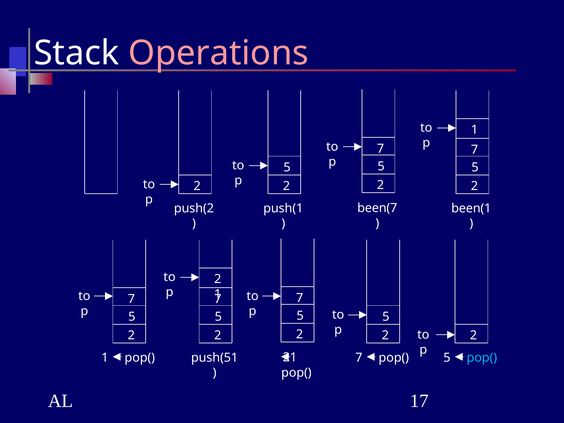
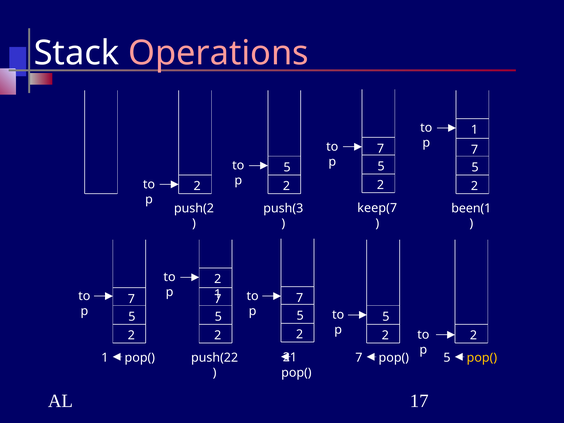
been(7: been(7 -> keep(7
push(1: push(1 -> push(3
push(51: push(51 -> push(22
pop( at (482, 358) colour: light blue -> yellow
